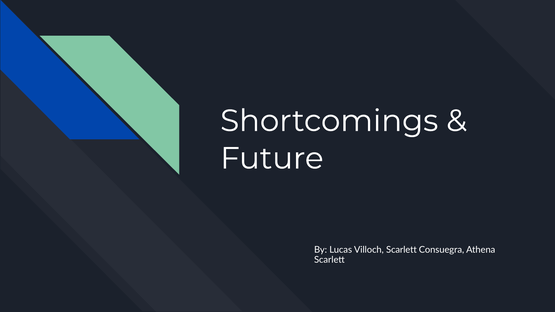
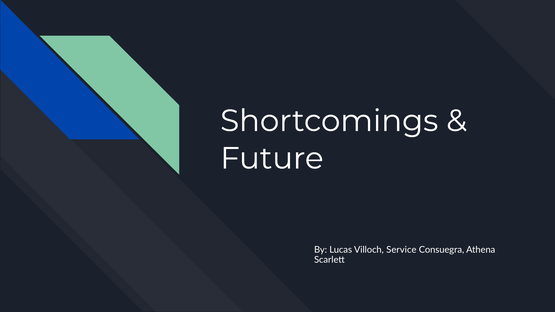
Villoch Scarlett: Scarlett -> Service
